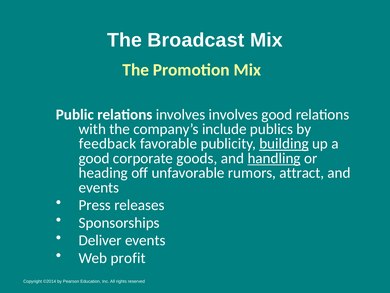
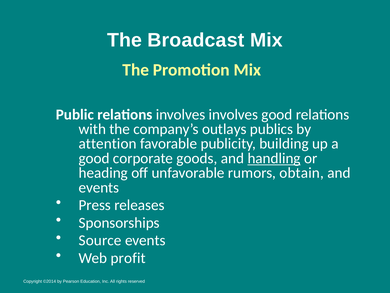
include: include -> outlays
feedback: feedback -> attention
building underline: present -> none
attract: attract -> obtain
Deliver: Deliver -> Source
